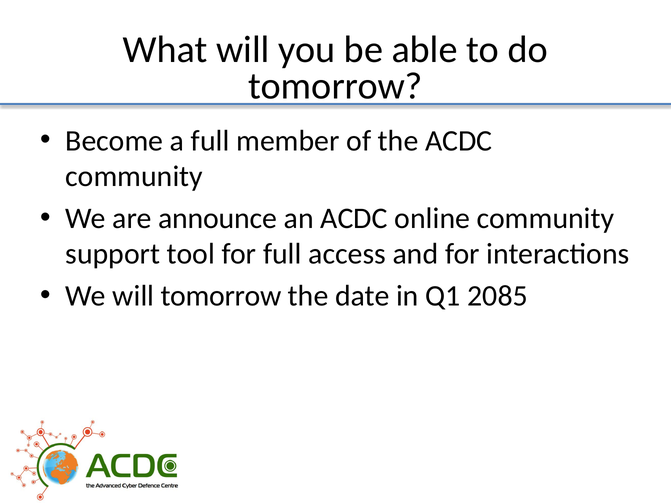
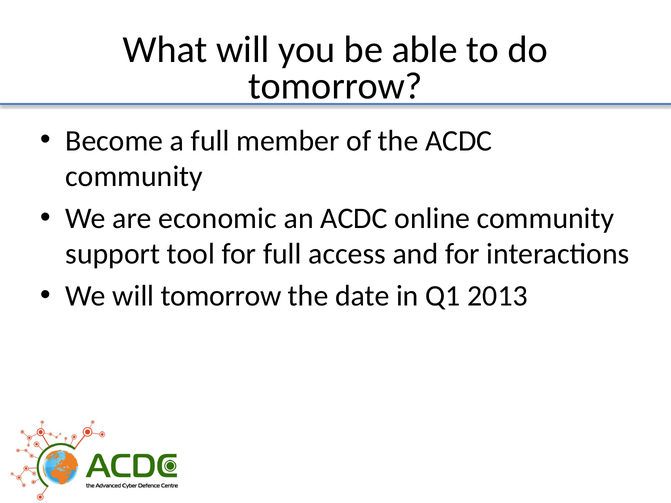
announce: announce -> economic
2085: 2085 -> 2013
